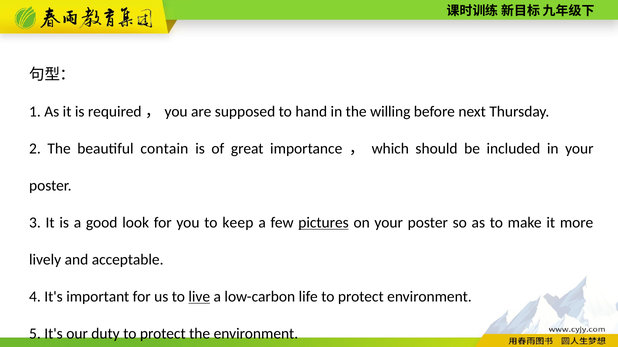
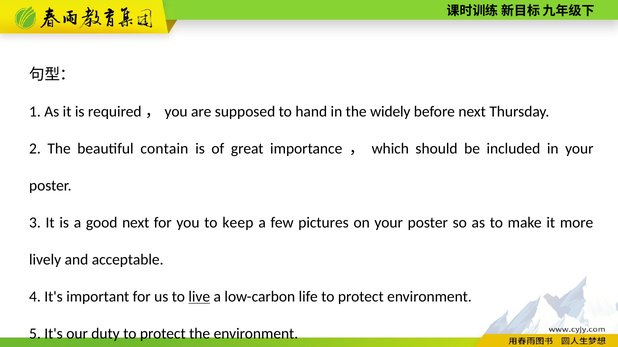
willing: willing -> widely
good look: look -> next
pictures underline: present -> none
